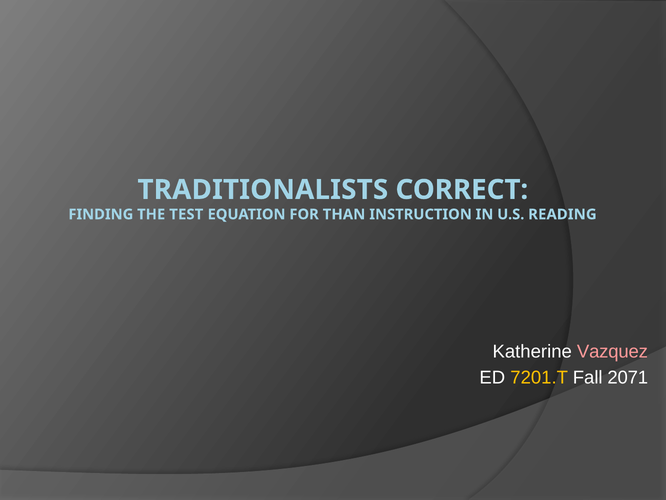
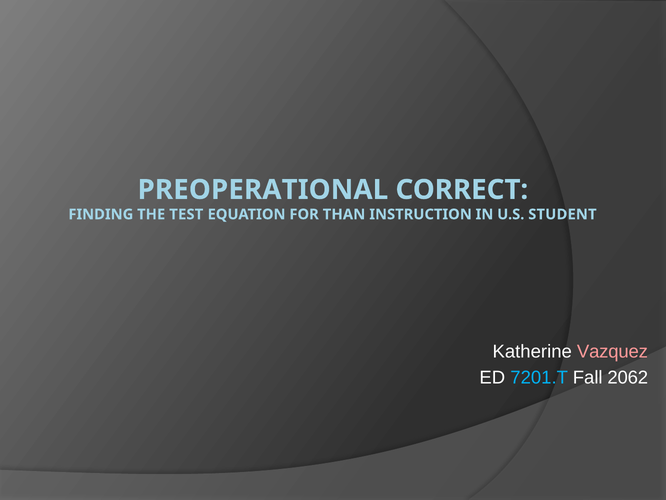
TRADITIONALISTS: TRADITIONALISTS -> PREOPERATIONAL
READING: READING -> STUDENT
7201.T colour: yellow -> light blue
2071: 2071 -> 2062
